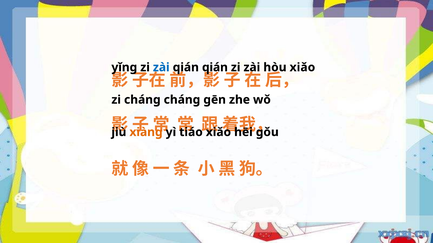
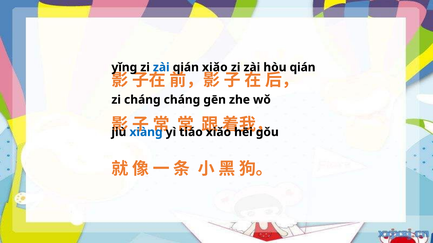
qián qián: qián -> xiǎo
hòu xiǎo: xiǎo -> qián
xiànɡ colour: orange -> blue
